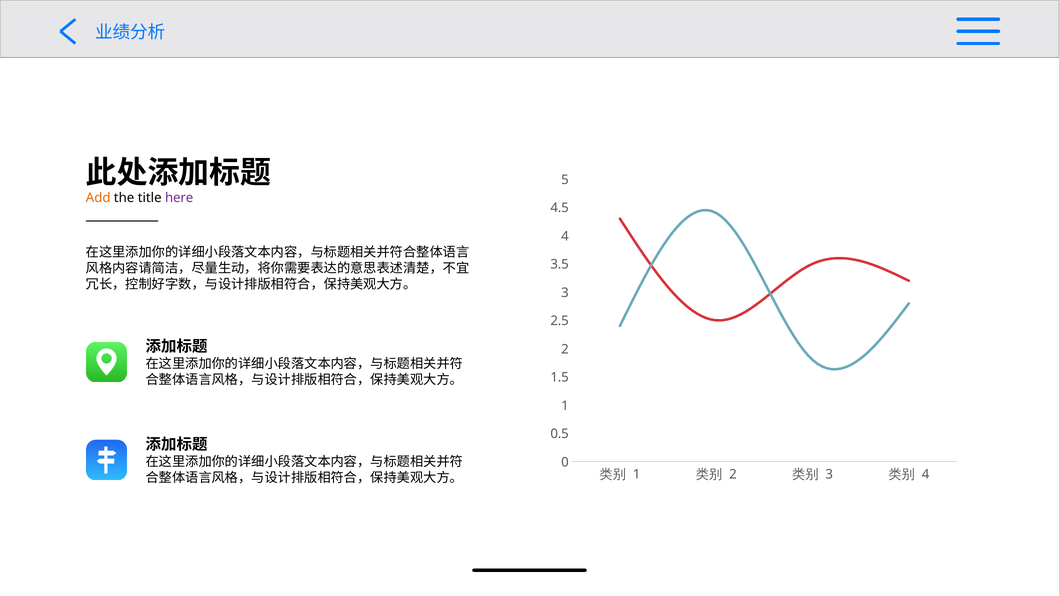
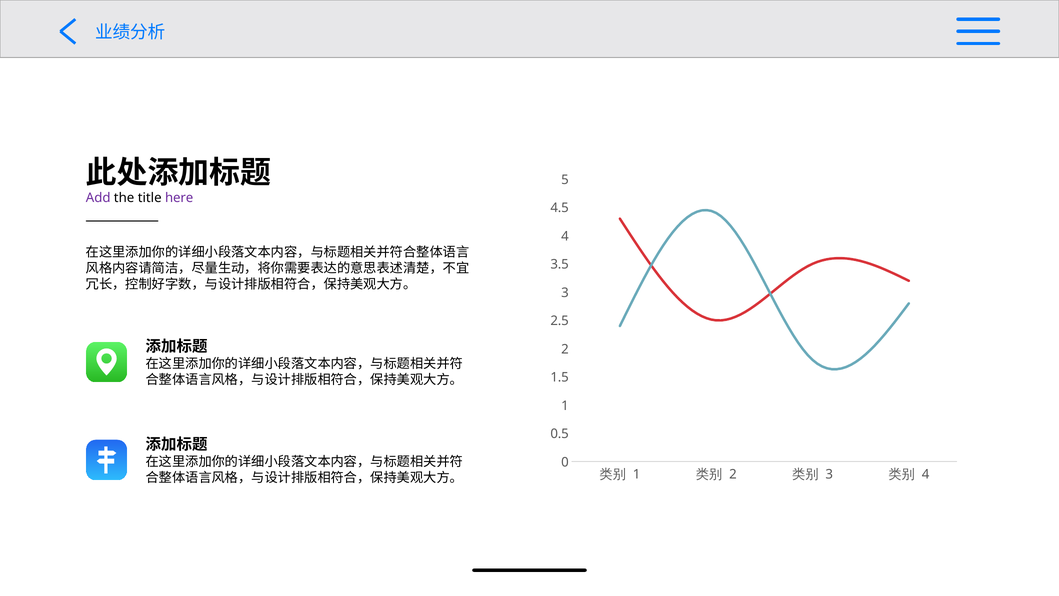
Add colour: orange -> purple
